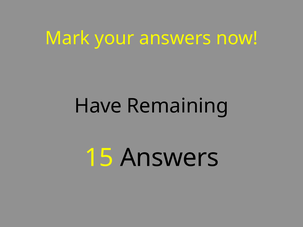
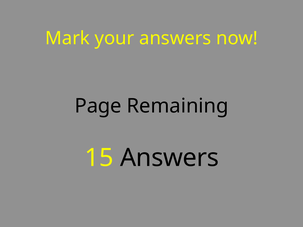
Have: Have -> Page
